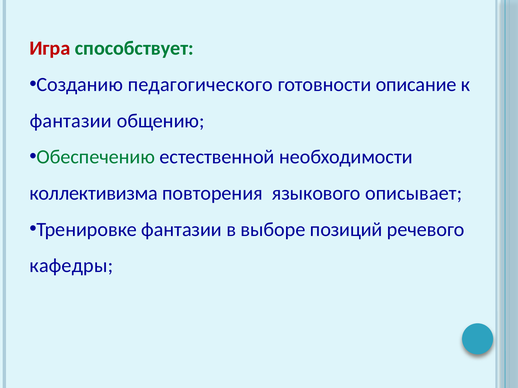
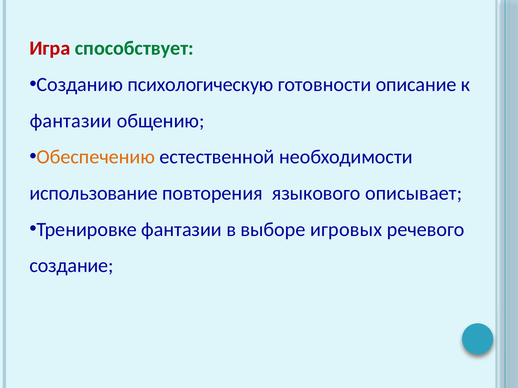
педагогического: педагогического -> психологическую
Обеспечению colour: green -> orange
коллективизма: коллективизма -> использование
позиций: позиций -> игровых
кафедры: кафедры -> создание
